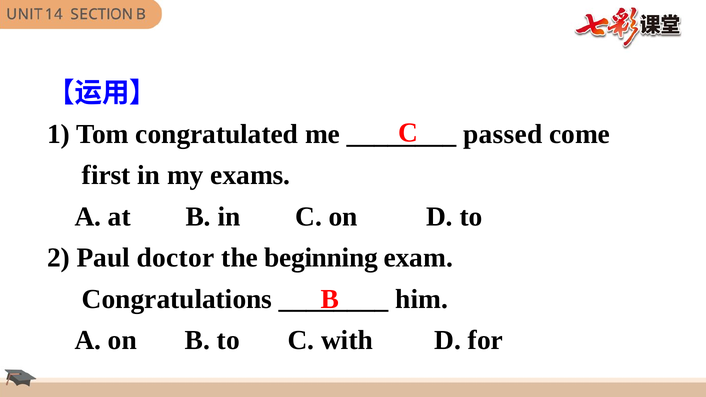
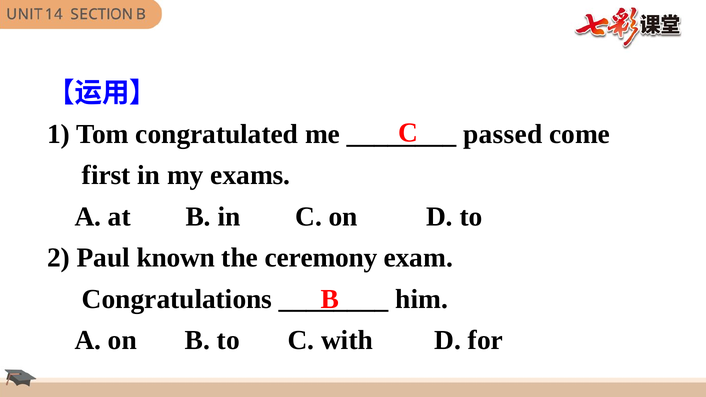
doctor: doctor -> known
beginning: beginning -> ceremony
